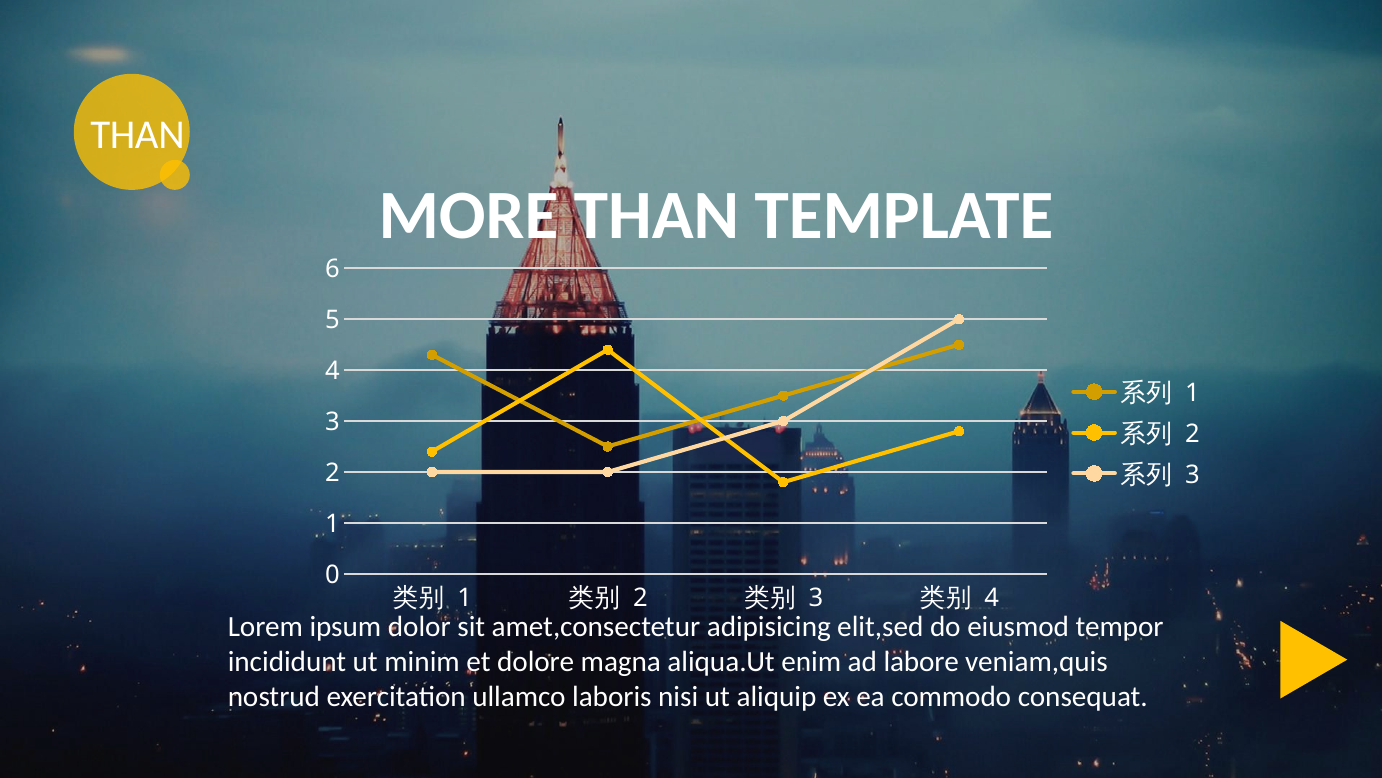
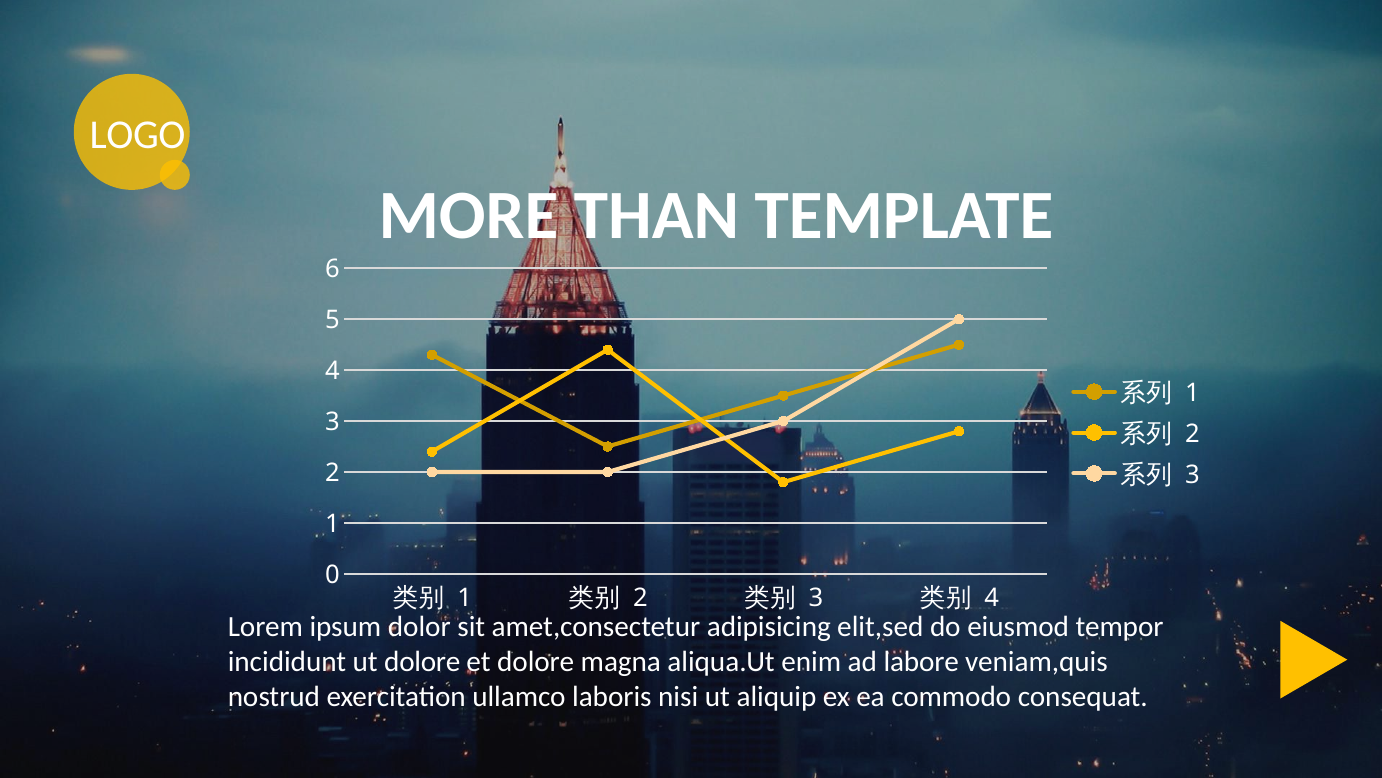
THAN at (137, 135): THAN -> LOGO
ut minim: minim -> dolore
